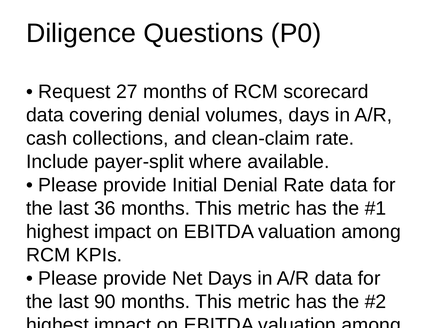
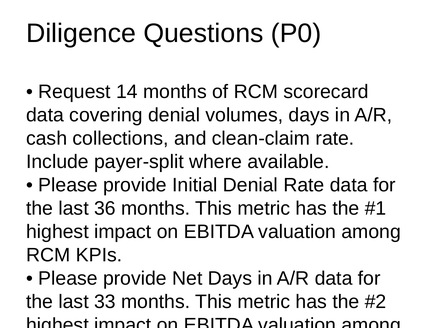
27: 27 -> 14
90: 90 -> 33
